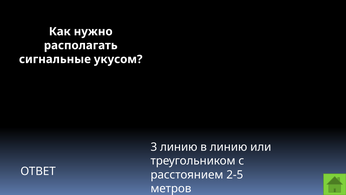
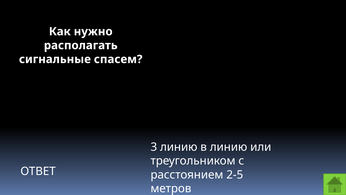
укусом: укусом -> спасем
